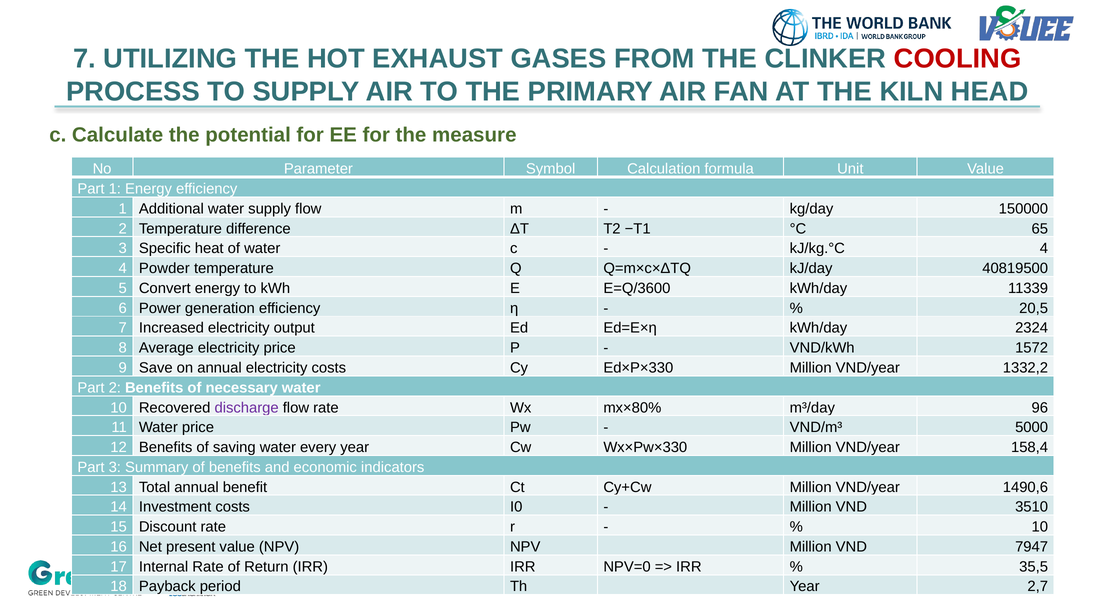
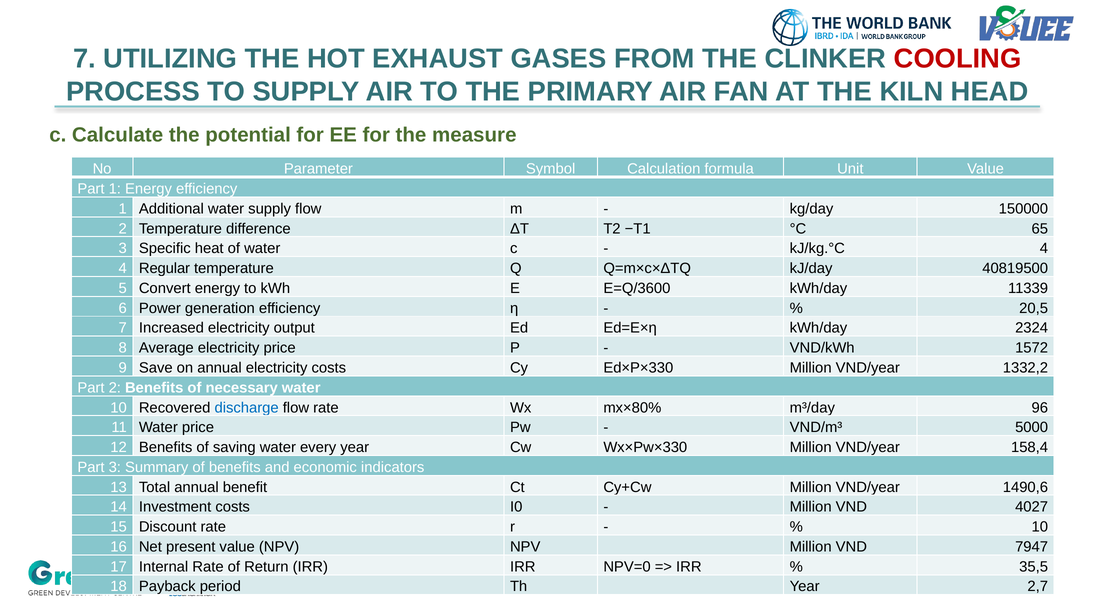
Powder: Powder -> Regular
discharge colour: purple -> blue
3510: 3510 -> 4027
